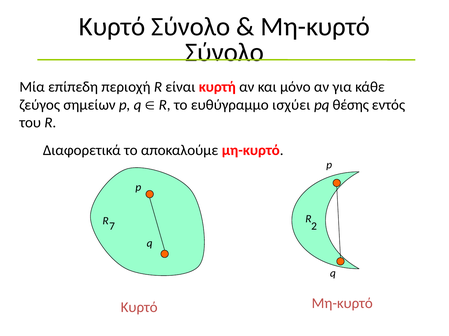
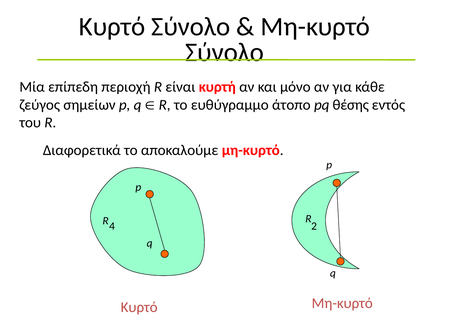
ισχύει: ισχύει -> άτοπο
7: 7 -> 4
